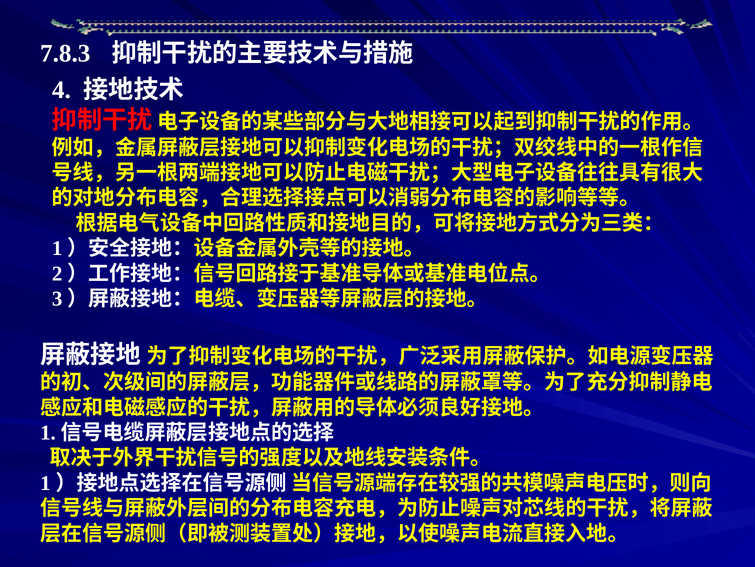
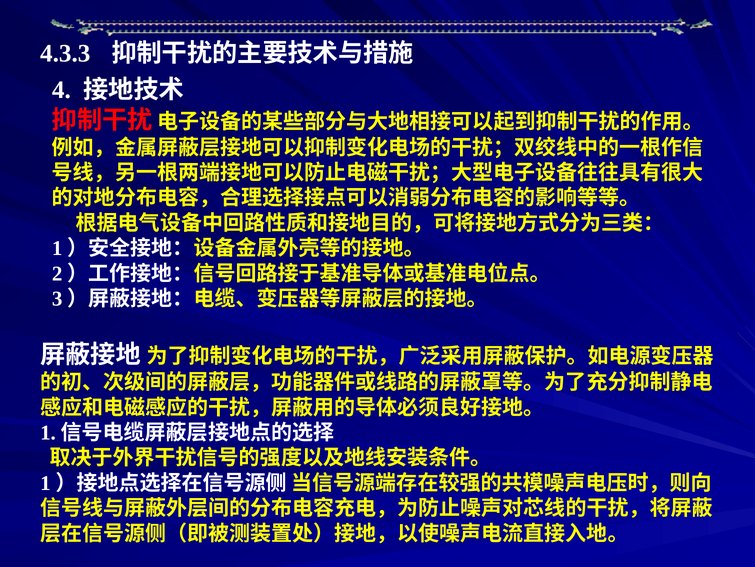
7.8.3: 7.8.3 -> 4.3.3
